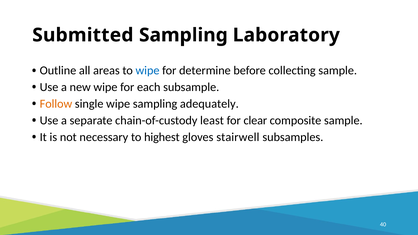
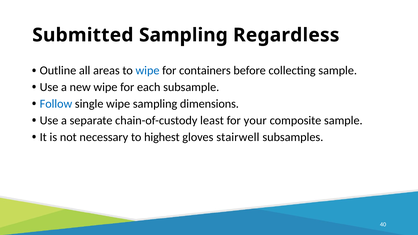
Laboratory: Laboratory -> Regardless
determine: determine -> containers
Follow colour: orange -> blue
adequately: adequately -> dimensions
clear: clear -> your
